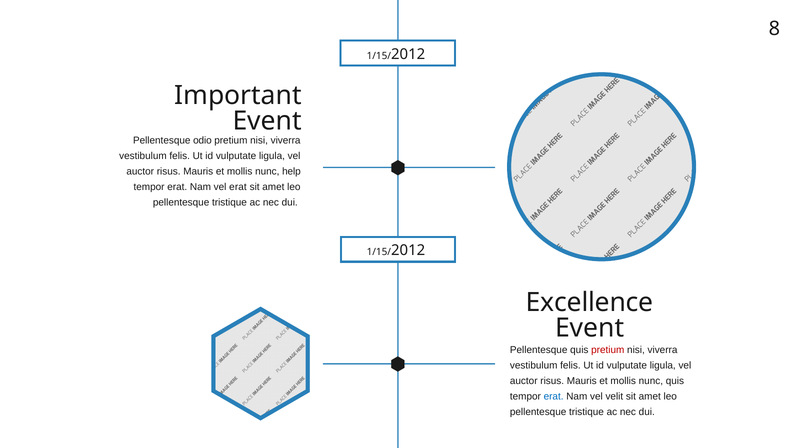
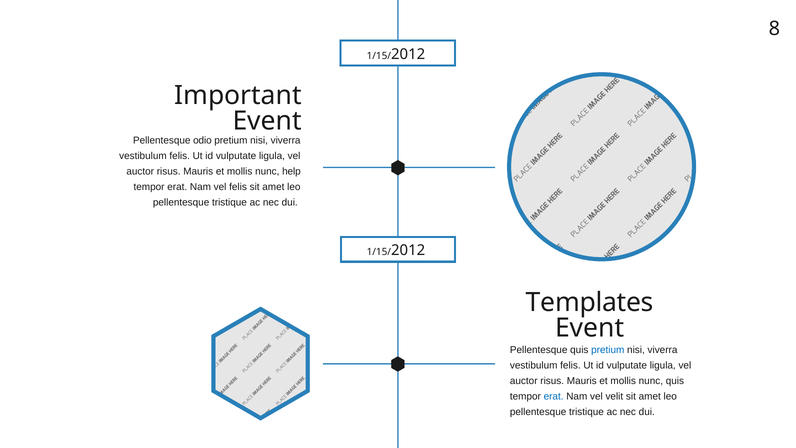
vel erat: erat -> felis
Excellence: Excellence -> Templates
pretium at (608, 350) colour: red -> blue
